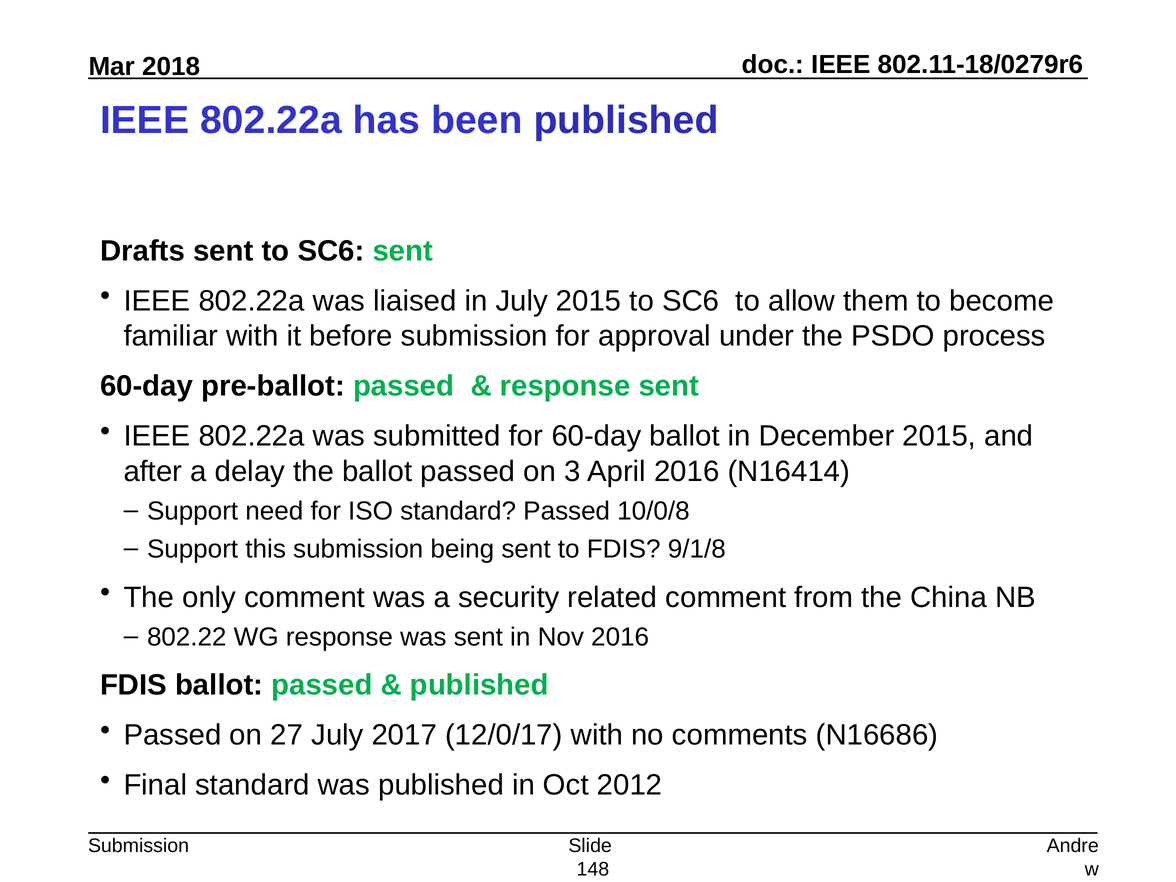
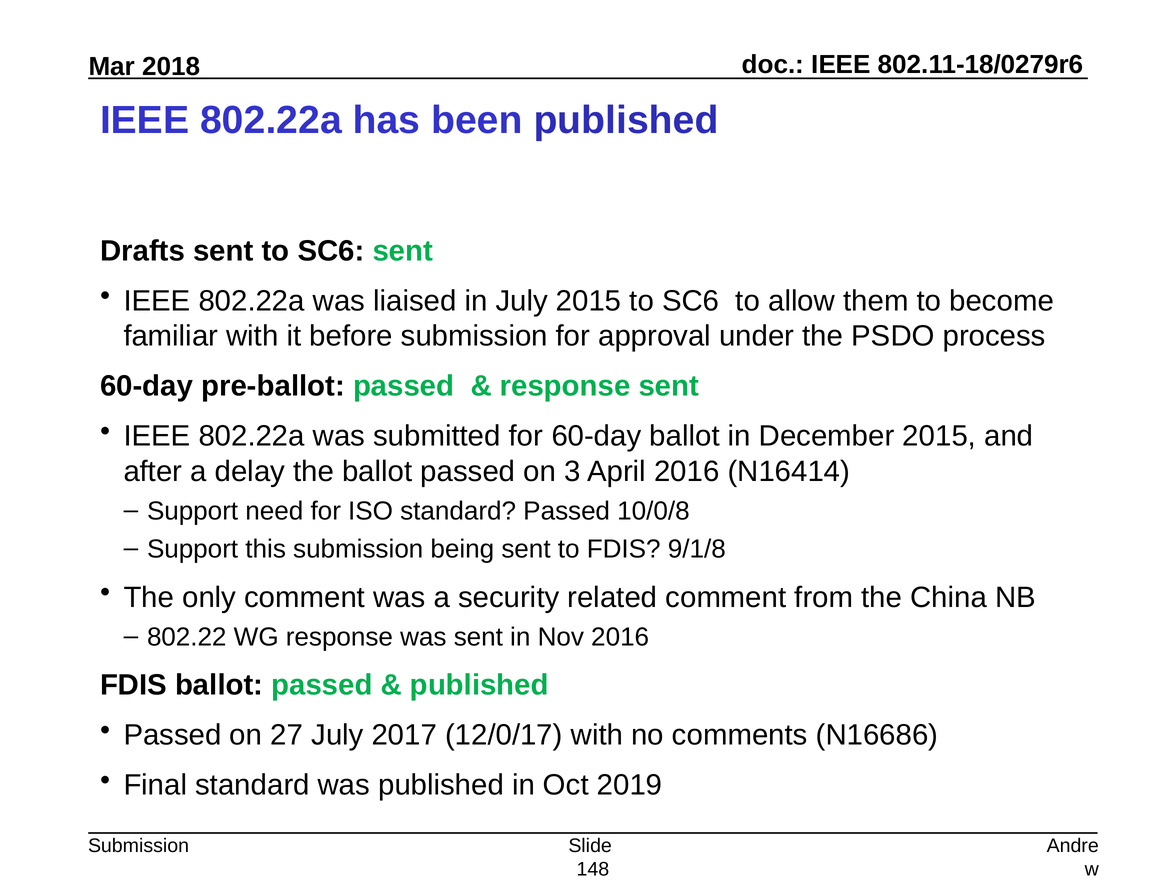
2012: 2012 -> 2019
